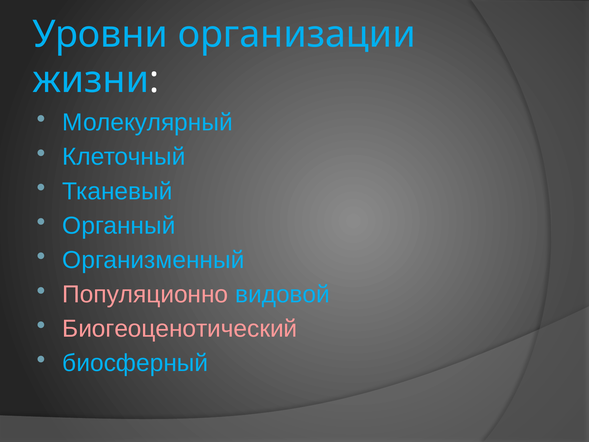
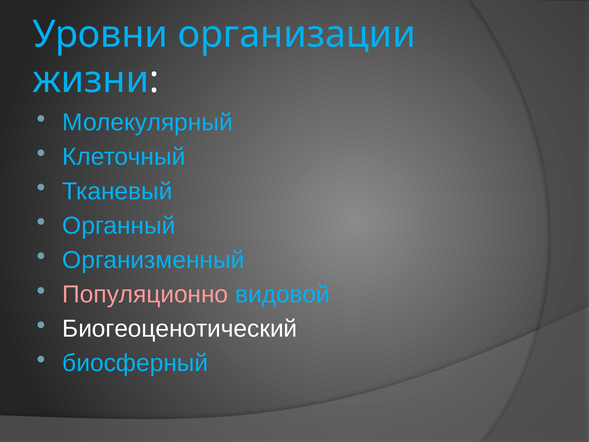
Биогеоценотический colour: pink -> white
